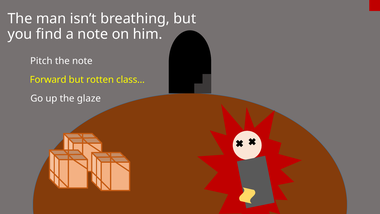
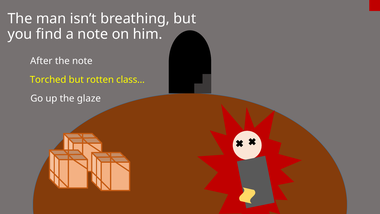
Pitch: Pitch -> After
Forward: Forward -> Torched
